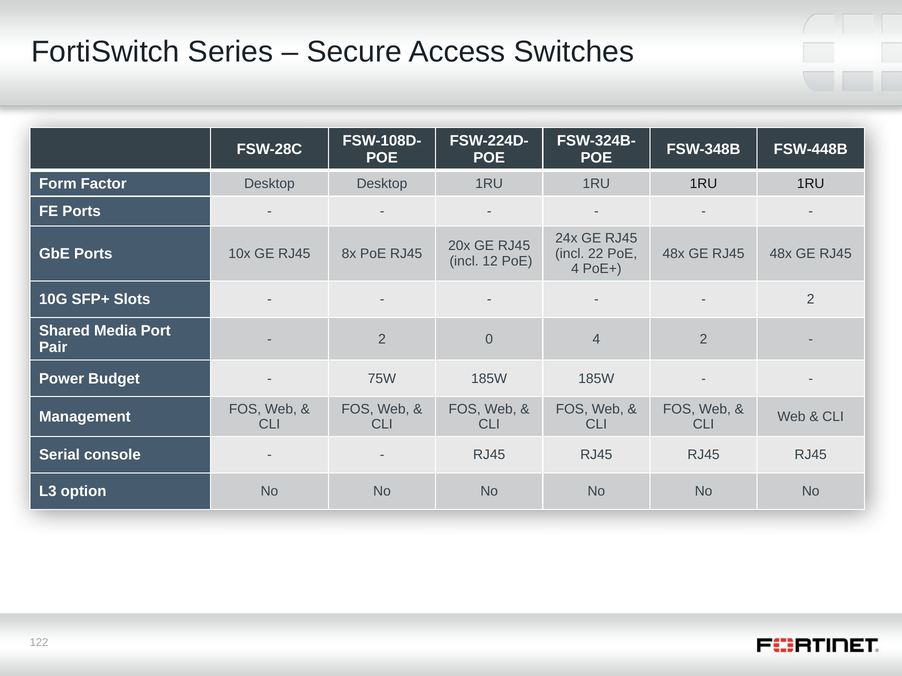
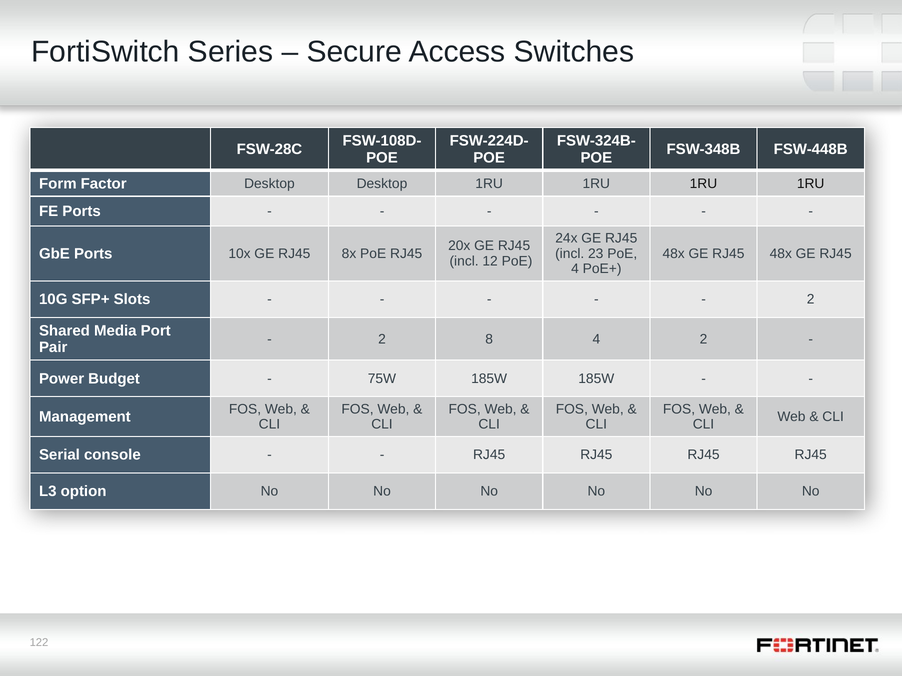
22: 22 -> 23
0: 0 -> 8
